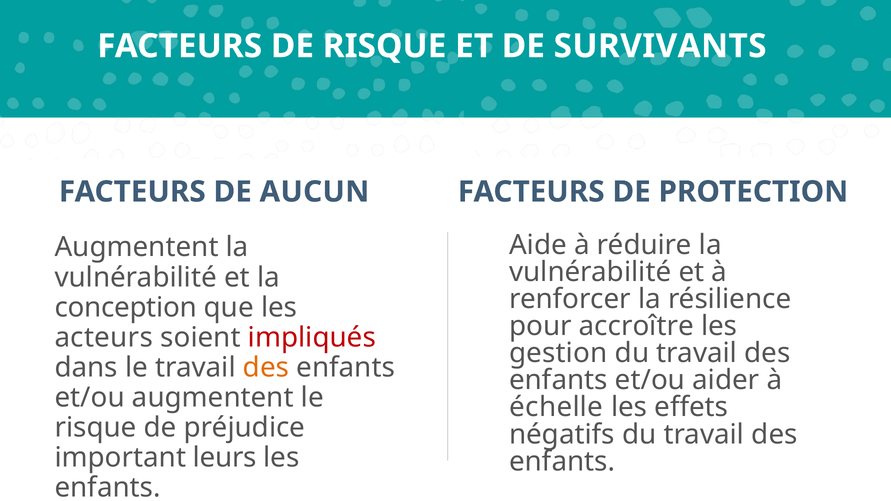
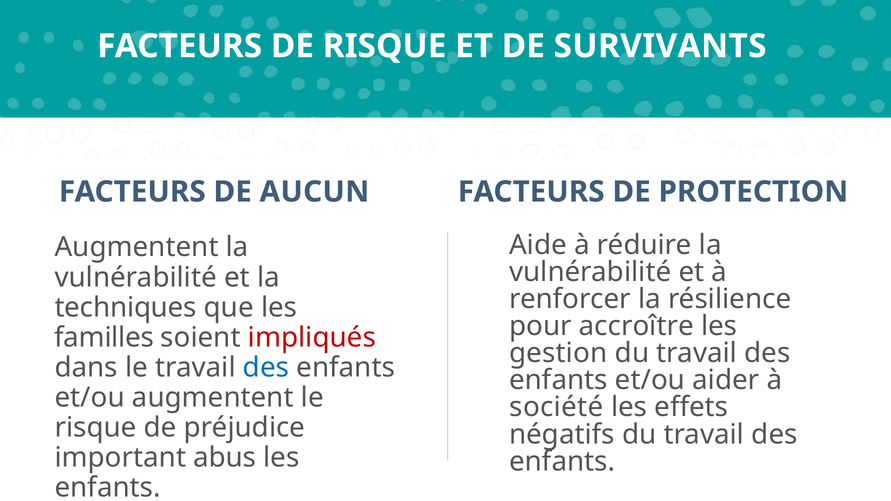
conception: conception -> techniques
acteurs: acteurs -> familles
des at (266, 368) colour: orange -> blue
échelle: échelle -> société
leurs: leurs -> abus
